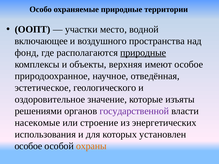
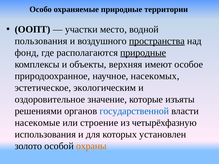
включающее: включающее -> пользования
пространства underline: none -> present
отведённая: отведённая -> насекомых
геологического: геологического -> экологическим
государственной colour: purple -> blue
энергетических: энергетических -> четырёхфазную
особое at (28, 146): особое -> золото
